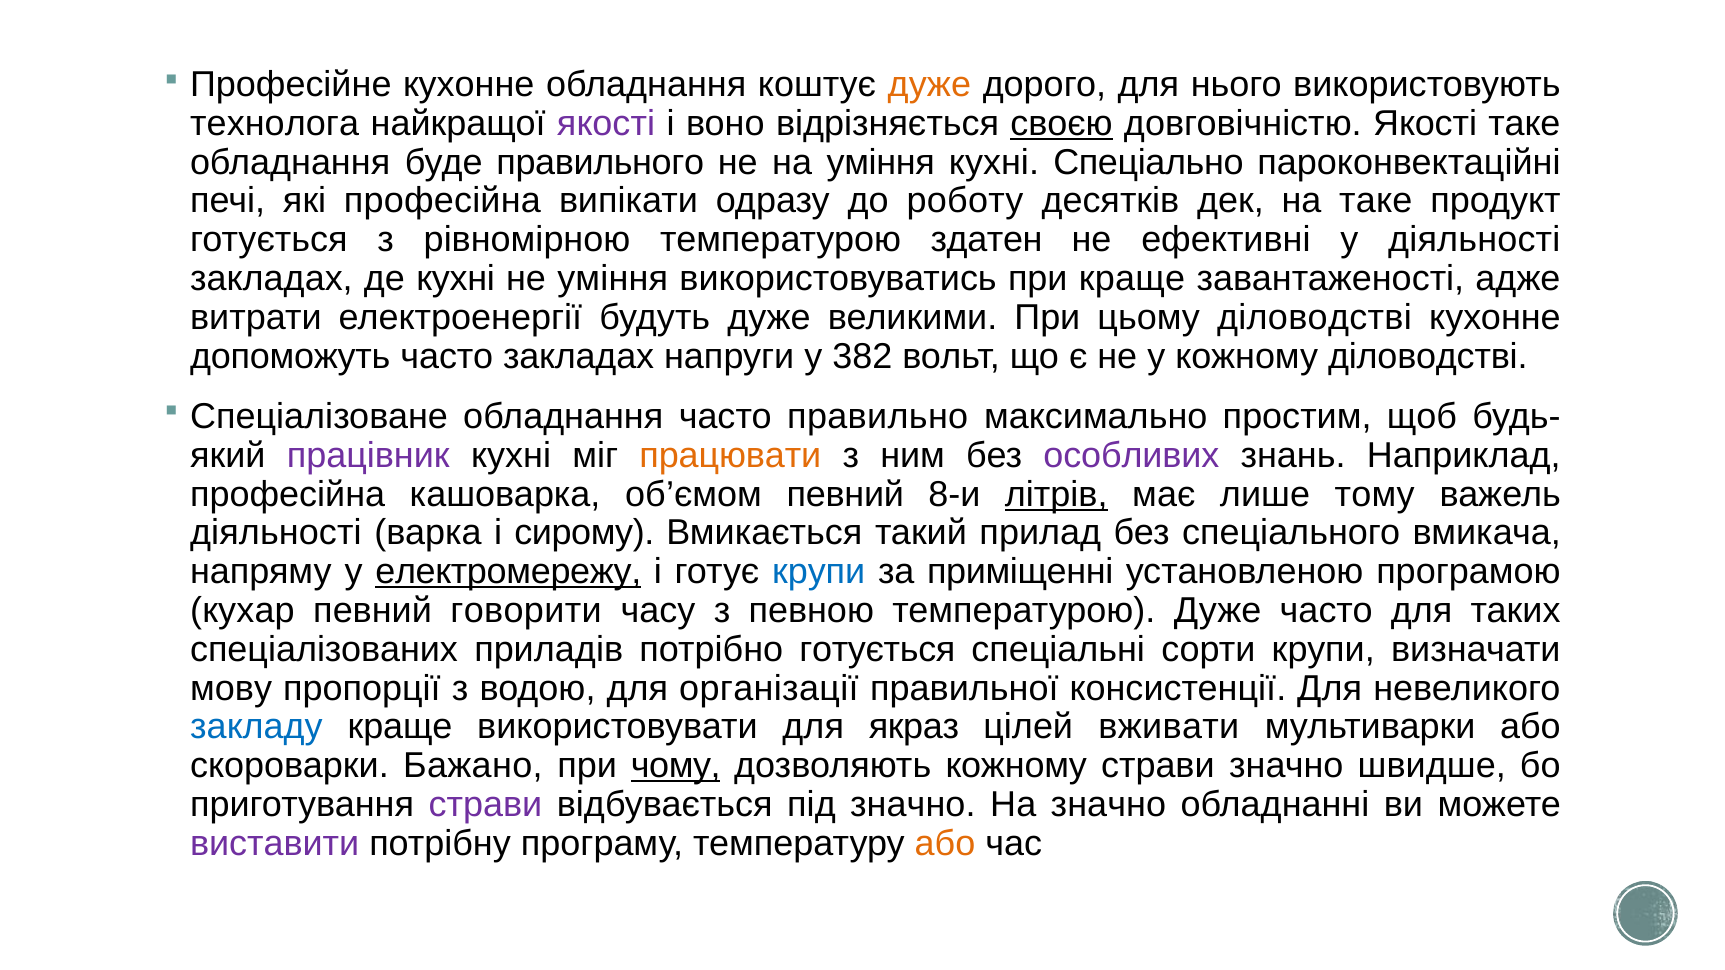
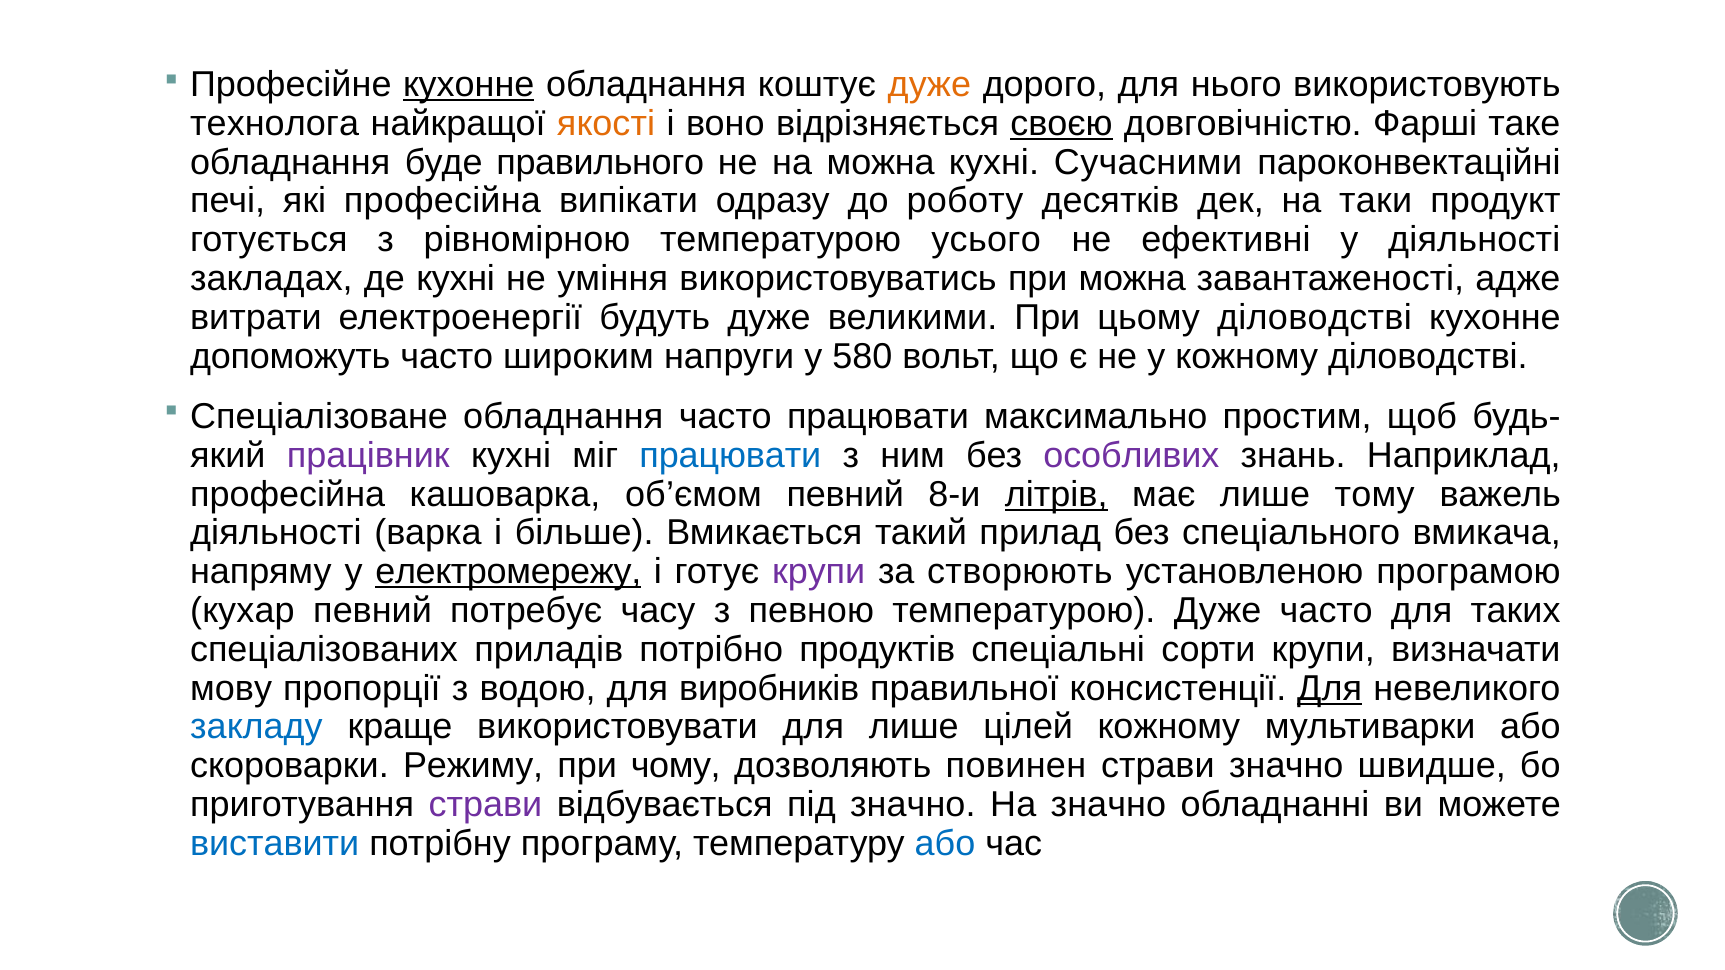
кухонне at (469, 85) underline: none -> present
якості at (606, 124) colour: purple -> orange
довговічністю Якості: Якості -> Фарші
на уміння: уміння -> можна
Спеціально: Спеціально -> Сучасними
на таке: таке -> таки
здатен: здатен -> усього
при краще: краще -> можна
часто закладах: закладах -> широким
382: 382 -> 580
часто правильно: правильно -> працювати
працювати at (730, 456) colour: orange -> blue
сирому: сирому -> більше
крупи at (819, 572) colour: blue -> purple
приміщенні: приміщенні -> створюють
говорити: говорити -> потребує
потрібно готується: готується -> продуктів
організації: організації -> виробників
Для at (1330, 688) underline: none -> present
для якраз: якраз -> лише
цілей вживати: вживати -> кожному
Бажано: Бажано -> Режиму
чому underline: present -> none
дозволяють кожному: кожному -> повинен
виставити colour: purple -> blue
або at (945, 844) colour: orange -> blue
